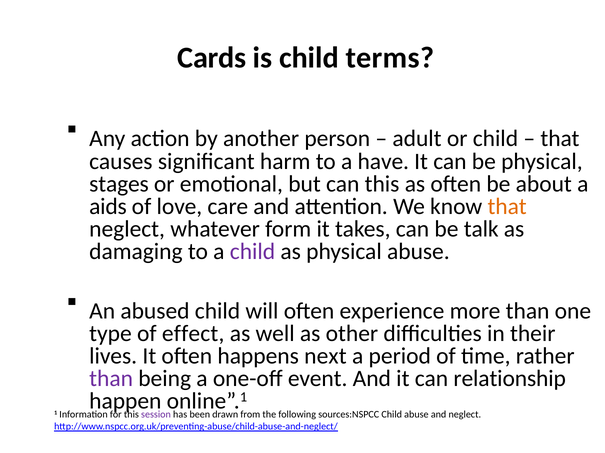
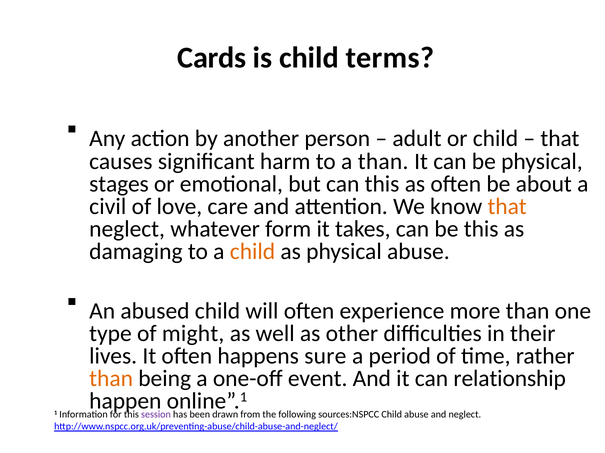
a have: have -> than
aids: aids -> civil
be talk: talk -> this
child at (253, 252) colour: purple -> orange
effect: effect -> might
next: next -> sure
than at (111, 379) colour: purple -> orange
